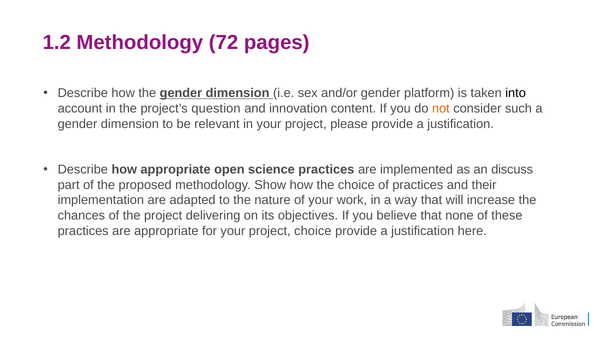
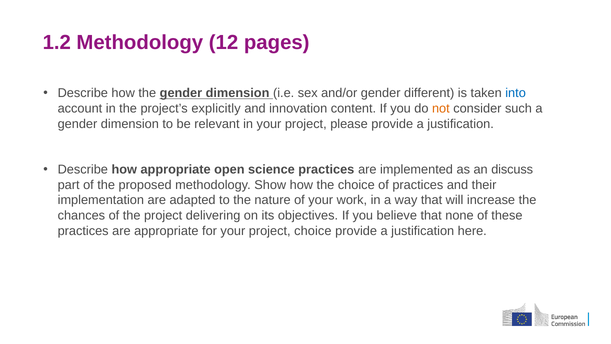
72: 72 -> 12
platform: platform -> different
into colour: black -> blue
question: question -> explicitly
